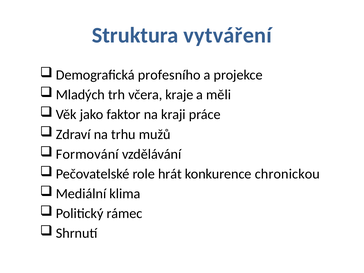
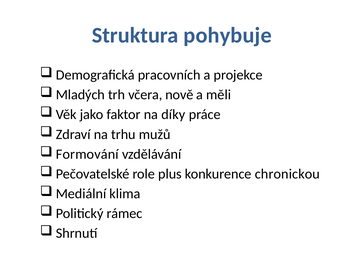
vytváření: vytváření -> pohybuje
profesního: profesního -> pracovních
kraje: kraje -> nově
kraji: kraji -> díky
hrát: hrát -> plus
